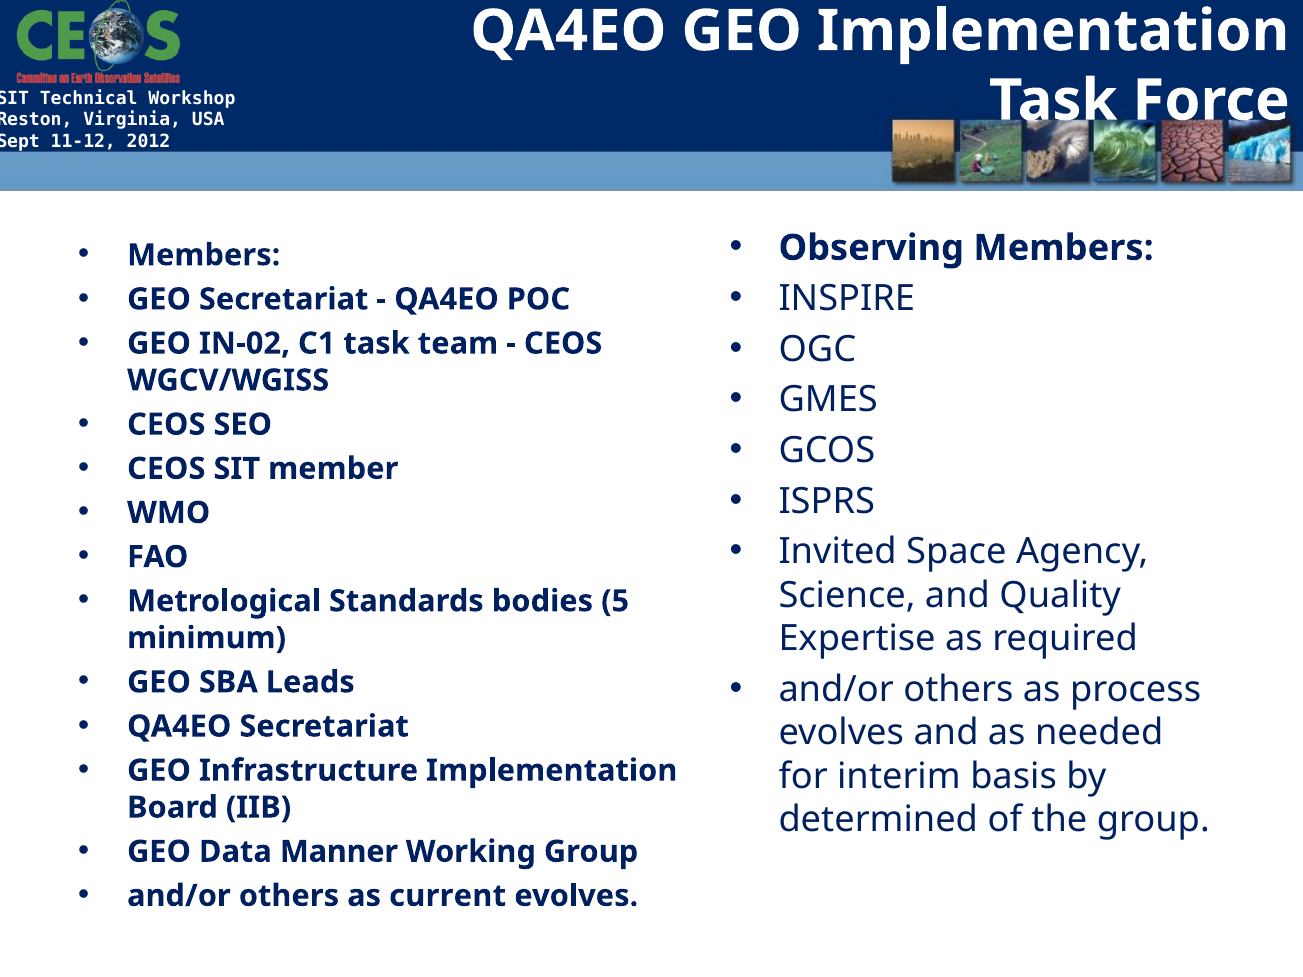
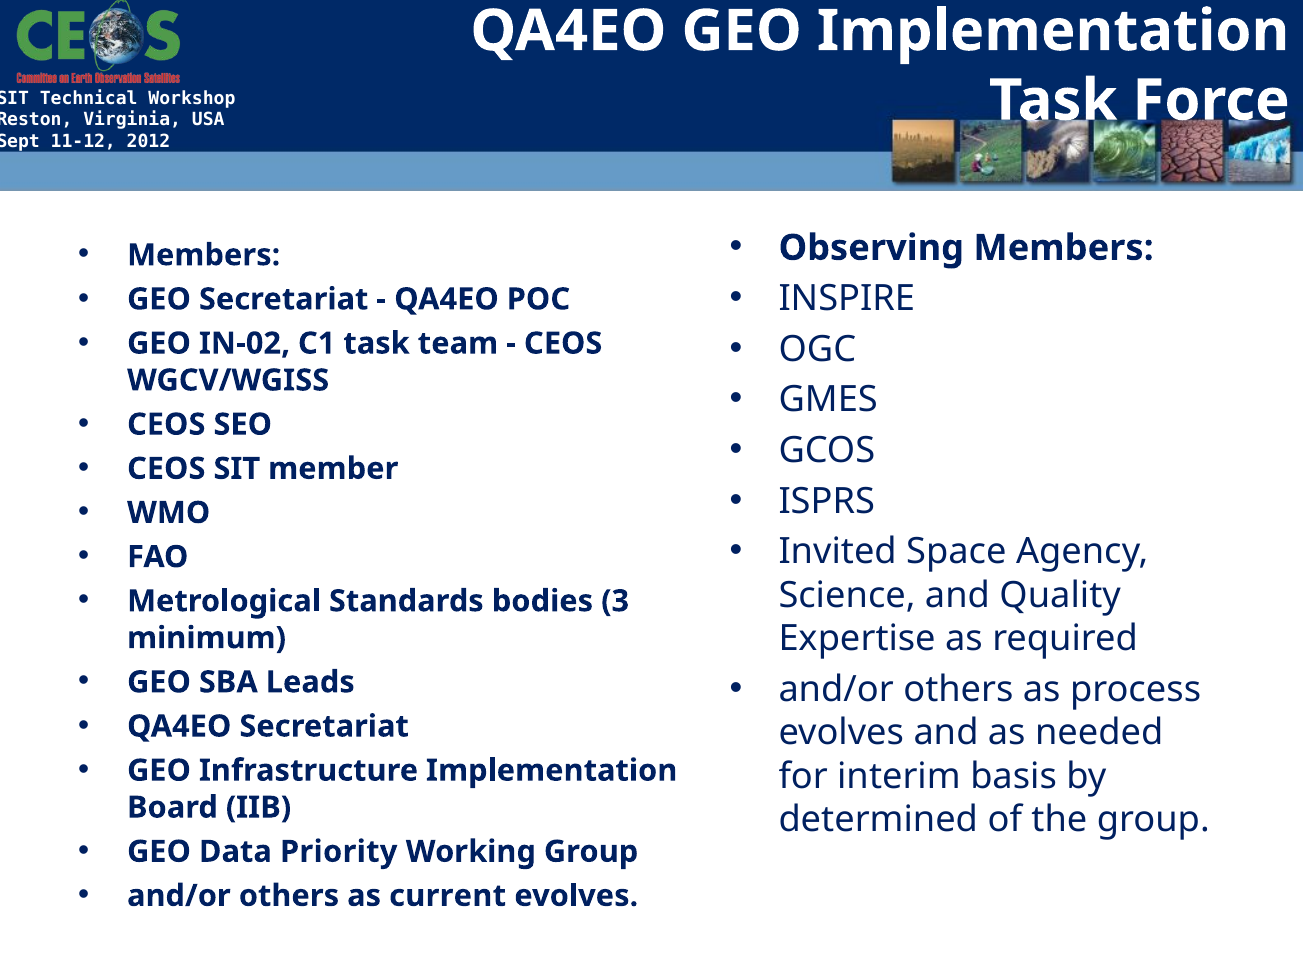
5: 5 -> 3
Manner: Manner -> Priority
